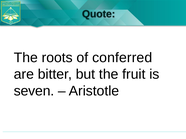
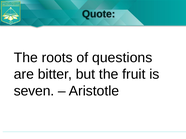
conferred: conferred -> questions
